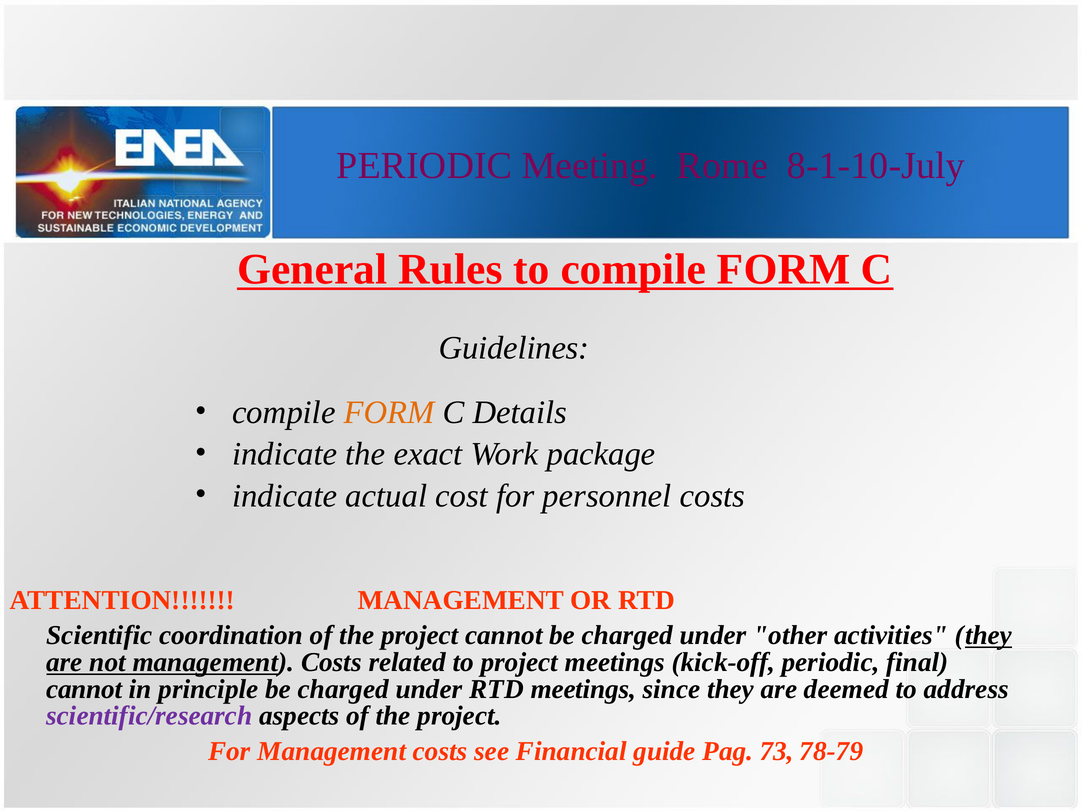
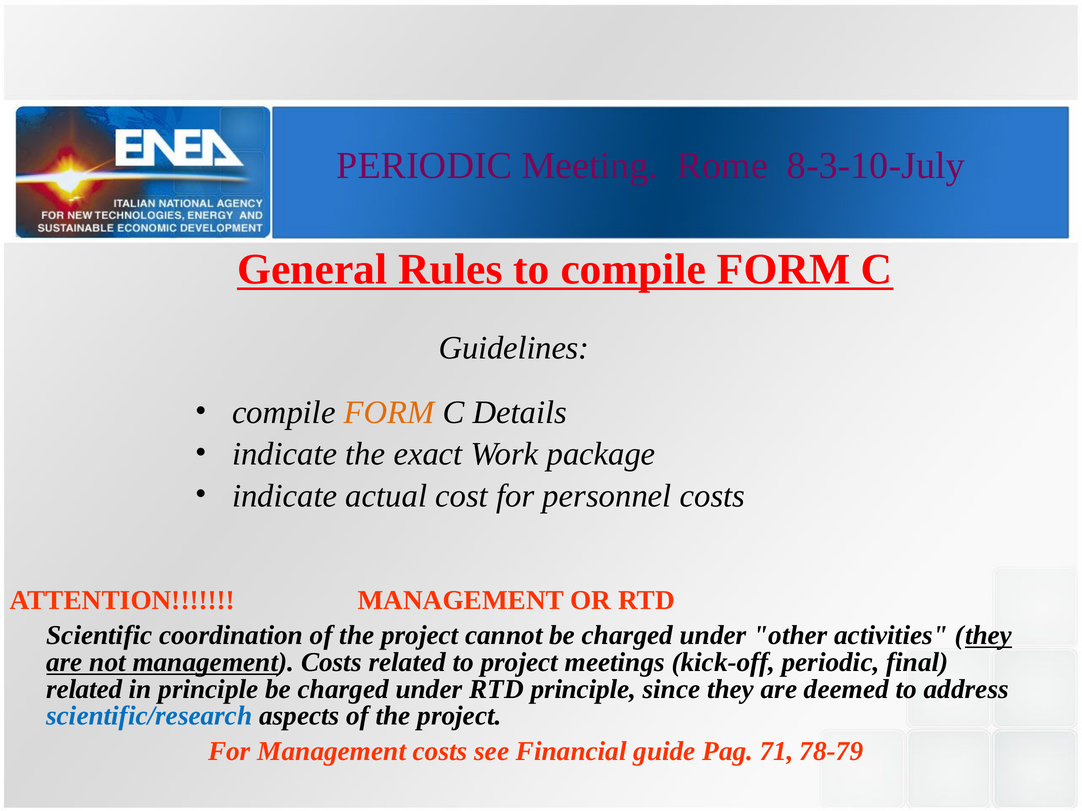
8-1-10-July: 8-1-10-July -> 8-3-10-July
cannot at (84, 689): cannot -> related
RTD meetings: meetings -> principle
scientific/research colour: purple -> blue
73: 73 -> 71
